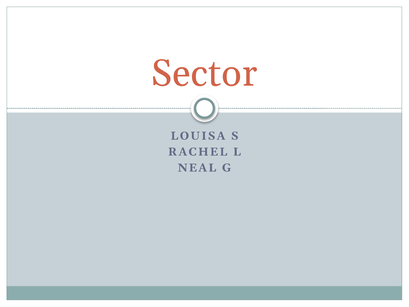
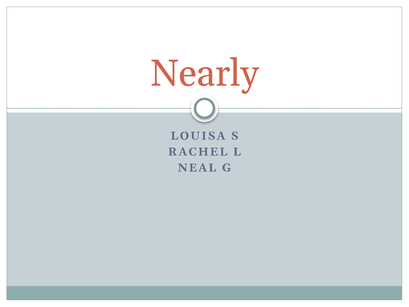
Sector: Sector -> Nearly
